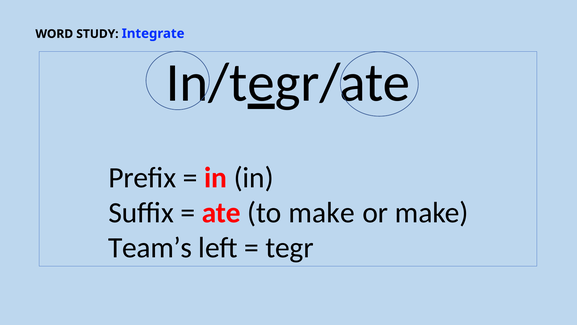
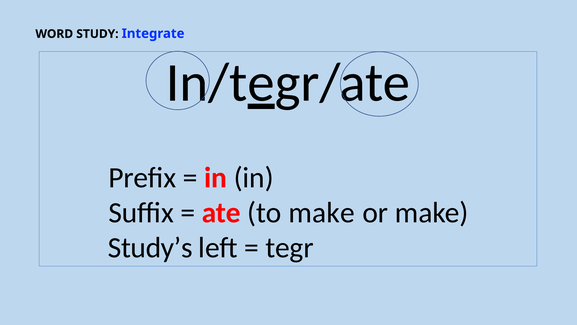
Team’s: Team’s -> Study’s
